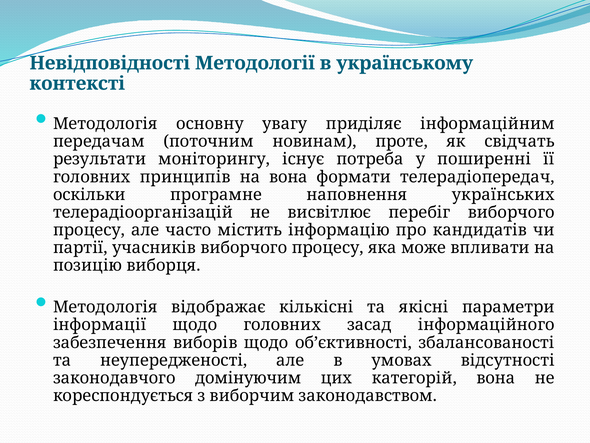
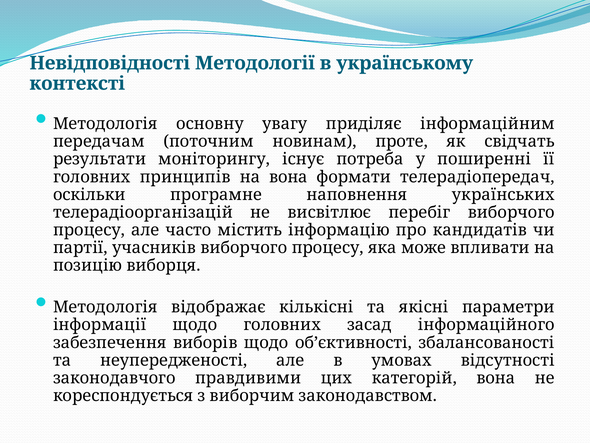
домінуючим: домінуючим -> правдивими
